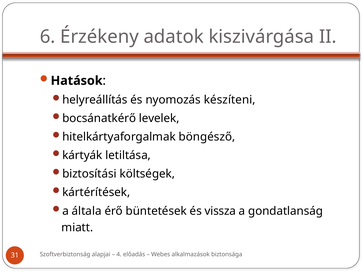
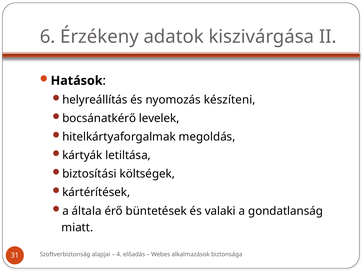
böngésző: böngésző -> megoldás
vissza: vissza -> valaki
